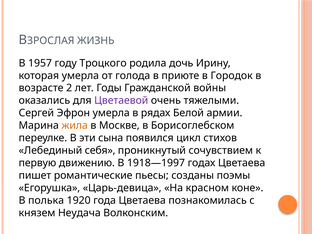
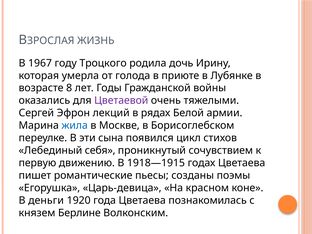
1957: 1957 -> 1967
Городок: Городок -> Лубянке
2: 2 -> 8
Эфрон умерла: умерла -> лекций
жила colour: orange -> blue
1918—1997: 1918—1997 -> 1918—1915
полька: полька -> деньги
Неудача: Неудача -> Берлине
